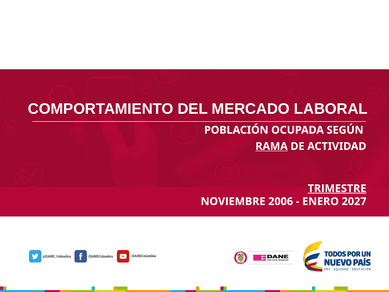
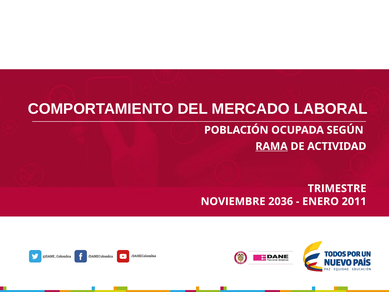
TRIMESTRE underline: present -> none
2006: 2006 -> 2036
2027: 2027 -> 2011
